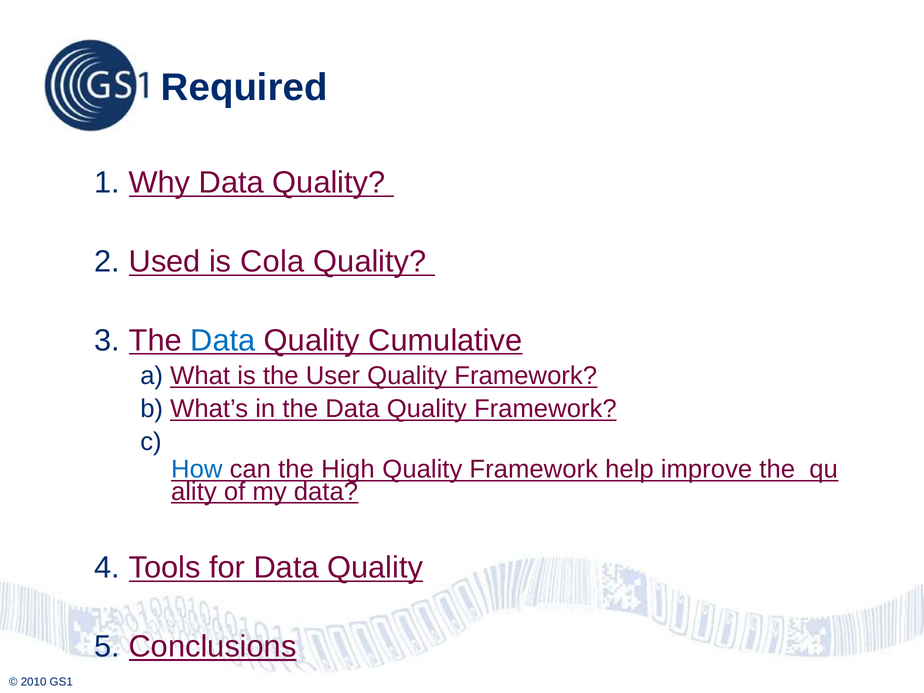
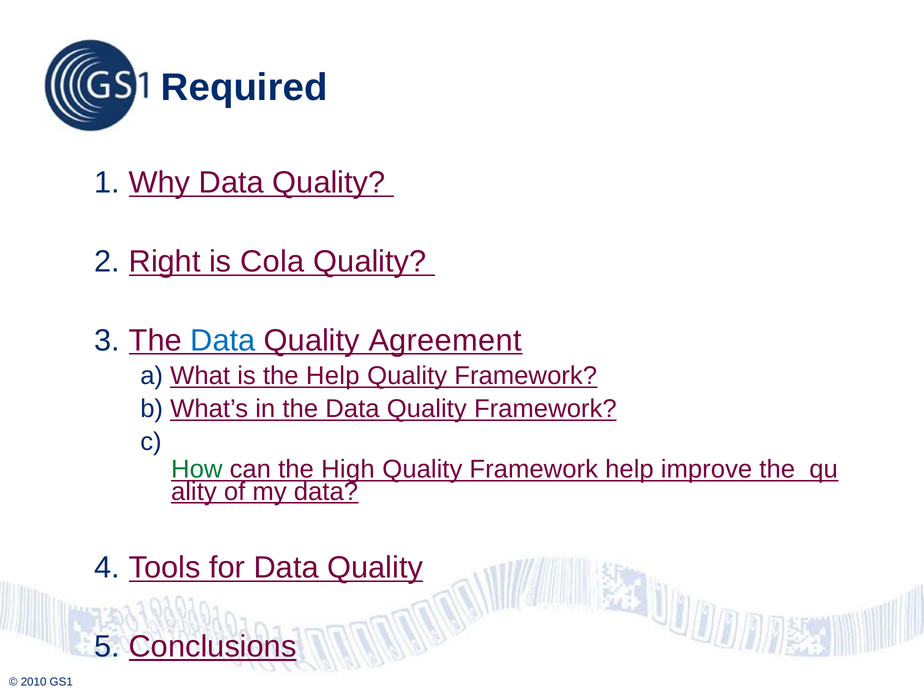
Used: Used -> Right
Cumulative: Cumulative -> Agreement
the User: User -> Help
How colour: blue -> green
